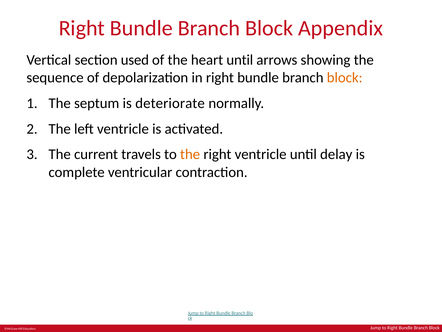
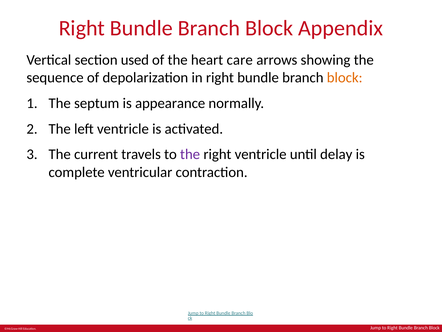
heart until: until -> care
deteriorate: deteriorate -> appearance
the at (190, 154) colour: orange -> purple
